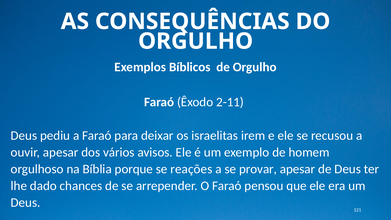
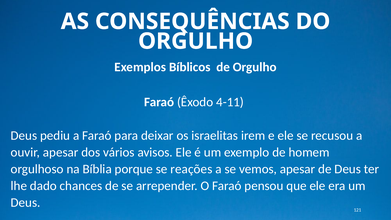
2-11: 2-11 -> 4-11
provar: provar -> vemos
